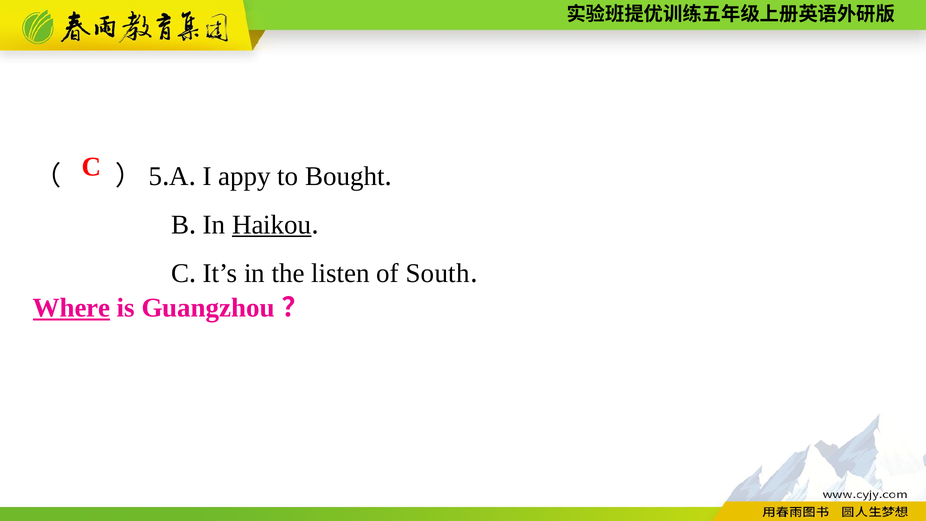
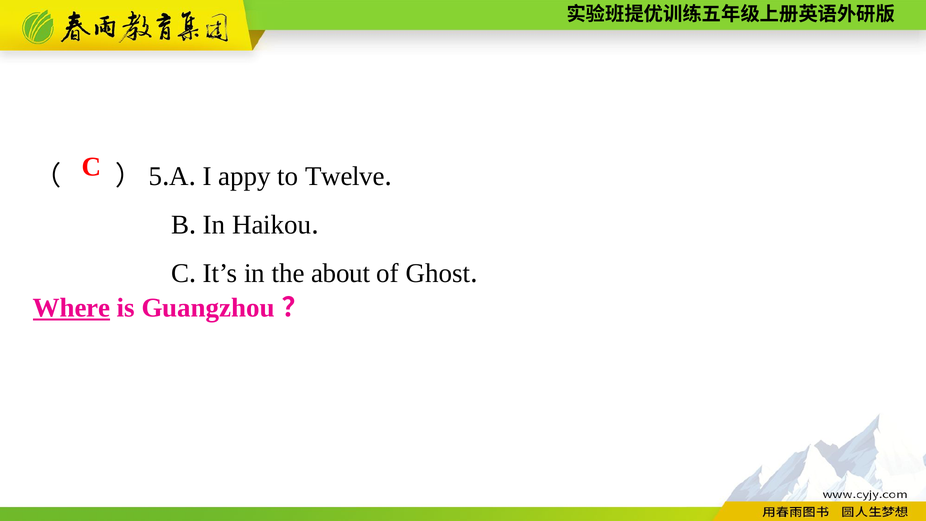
Bought: Bought -> Twelve
Haikou underline: present -> none
listen: listen -> about
South: South -> Ghost
